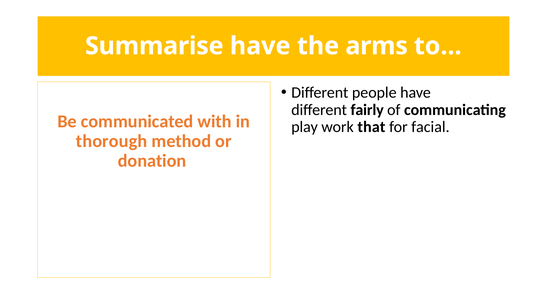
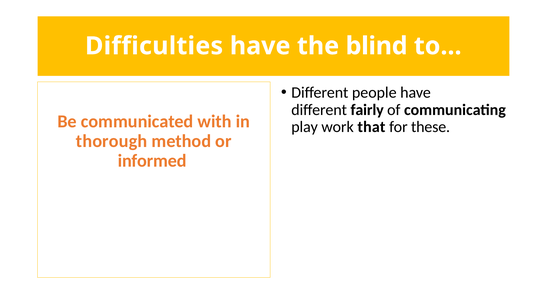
Summarise: Summarise -> Difficulties
arms: arms -> blind
facial: facial -> these
donation: donation -> informed
